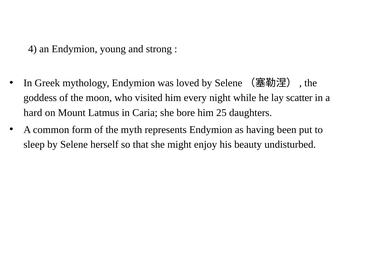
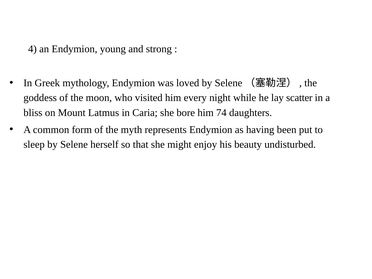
hard: hard -> bliss
25: 25 -> 74
